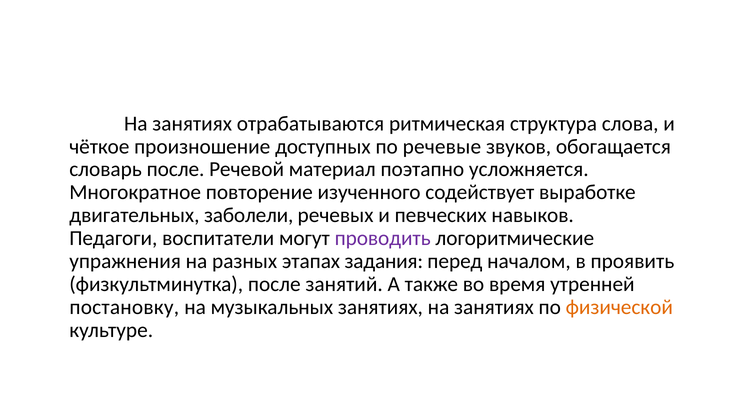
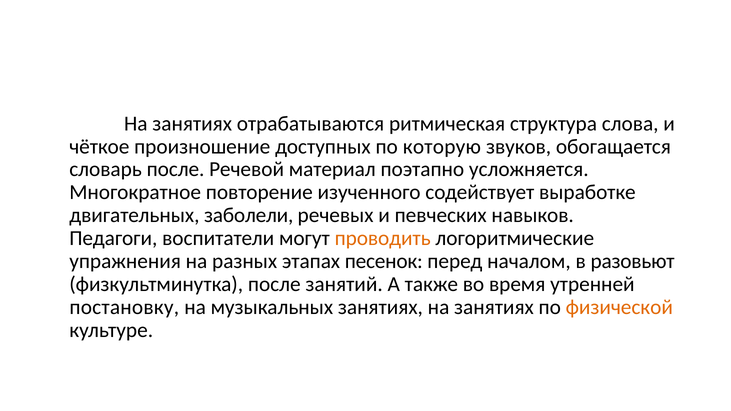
речевые: речевые -> которую
проводить colour: purple -> orange
задания: задания -> песенок
проявить: проявить -> разовьют
